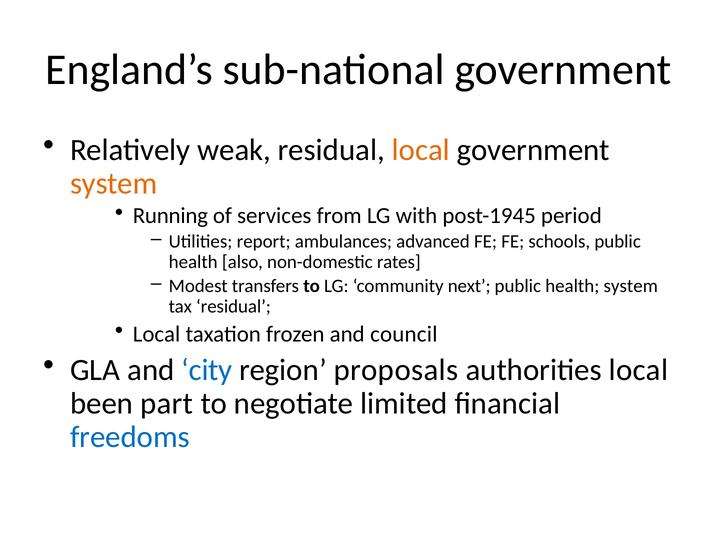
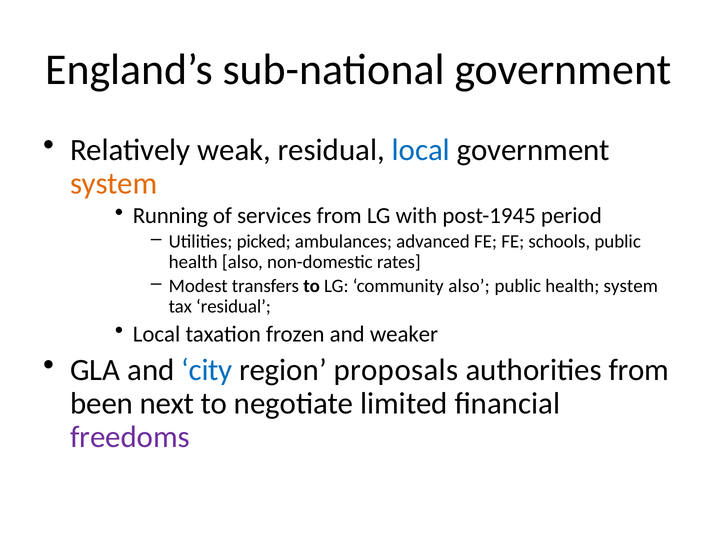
local at (421, 150) colour: orange -> blue
report: report -> picked
community next: next -> also
council: council -> weaker
authorities local: local -> from
part: part -> next
freedoms colour: blue -> purple
